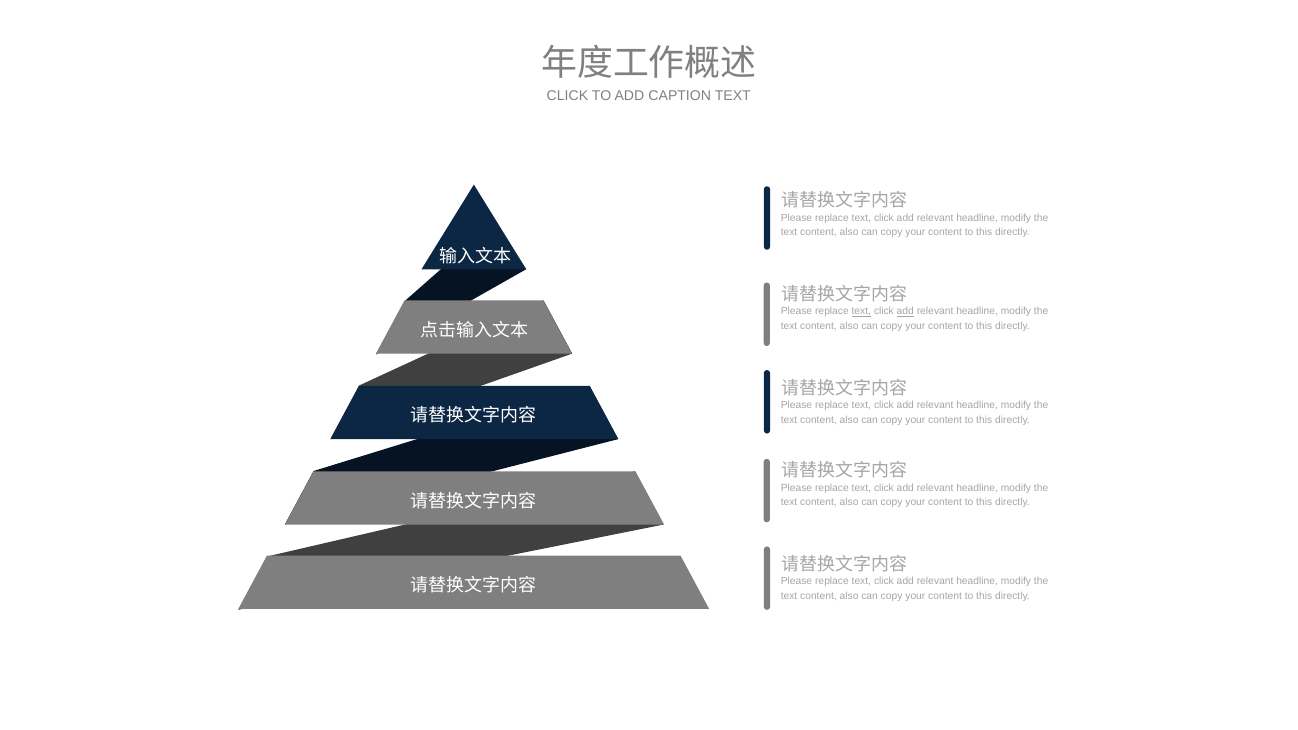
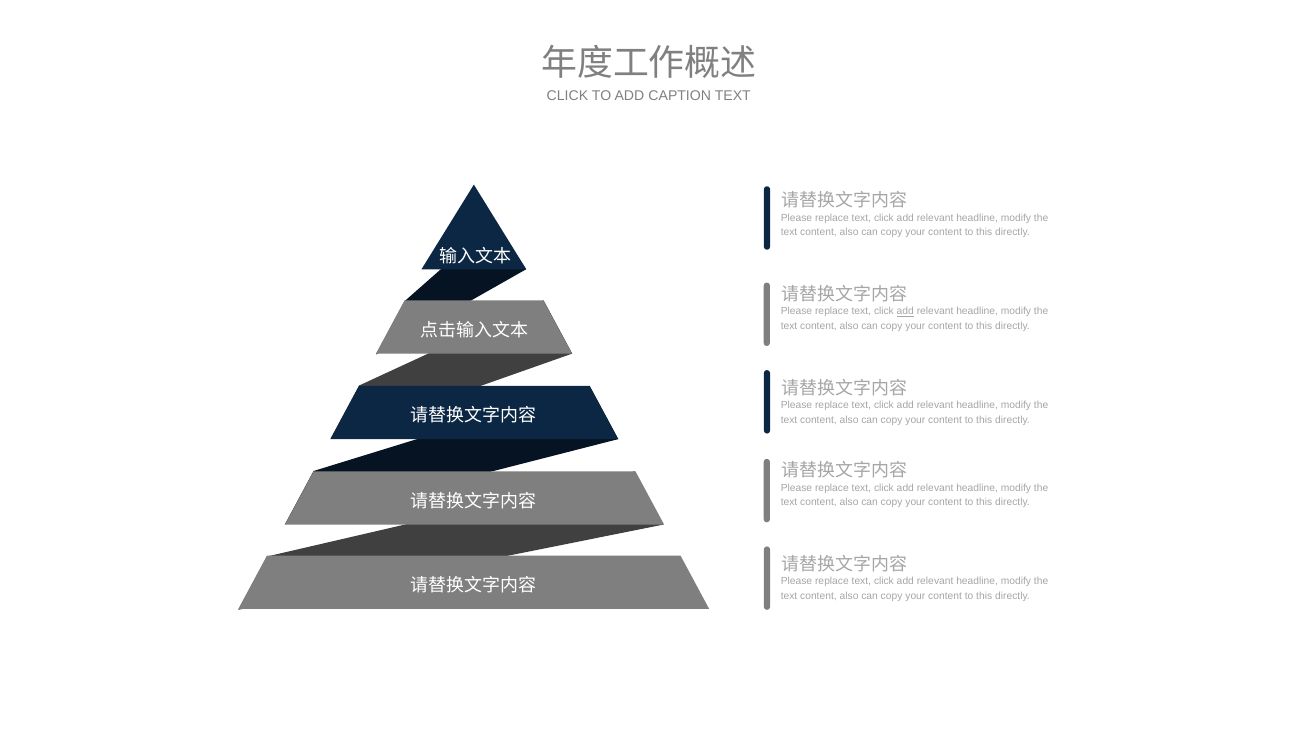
text at (861, 312) underline: present -> none
